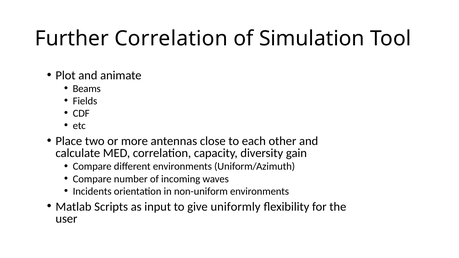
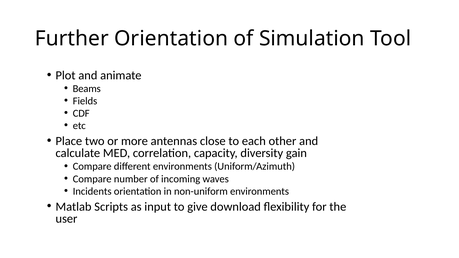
Further Correlation: Correlation -> Orientation
uniformly: uniformly -> download
